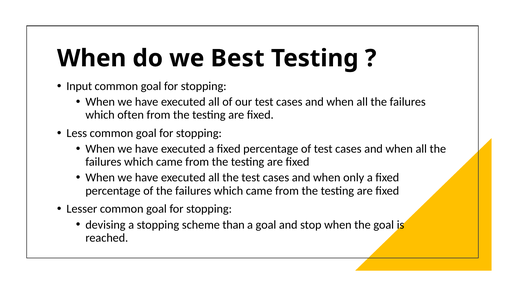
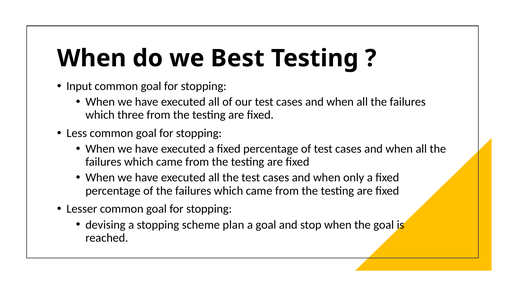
often: often -> three
than: than -> plan
